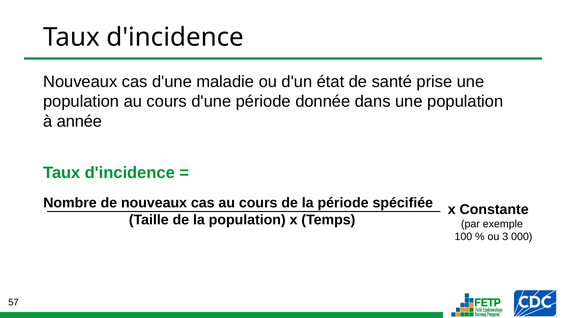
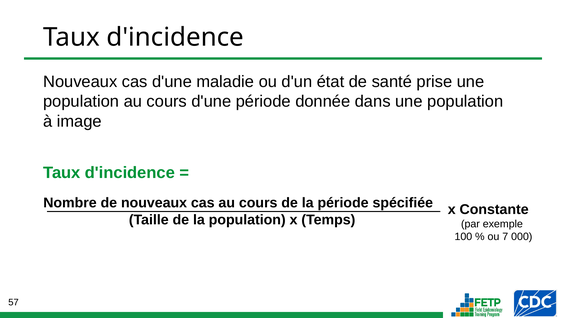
année: année -> image
3: 3 -> 7
